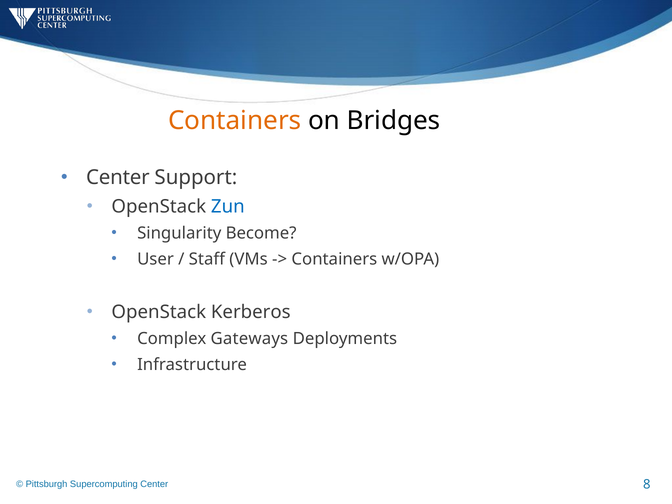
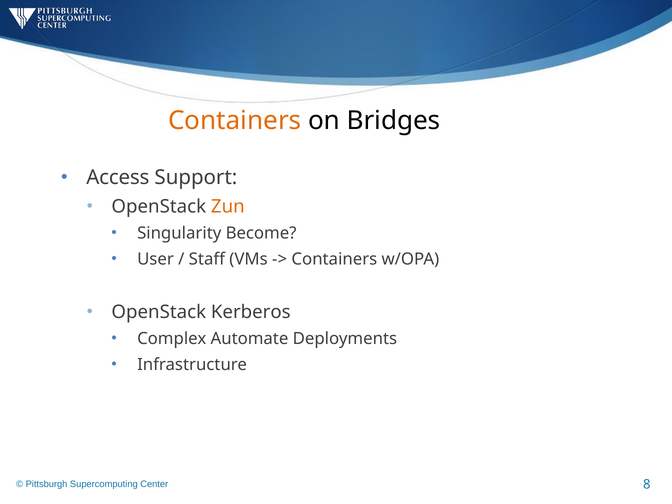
Center at (118, 178): Center -> Access
Zun colour: blue -> orange
Gateways: Gateways -> Automate
